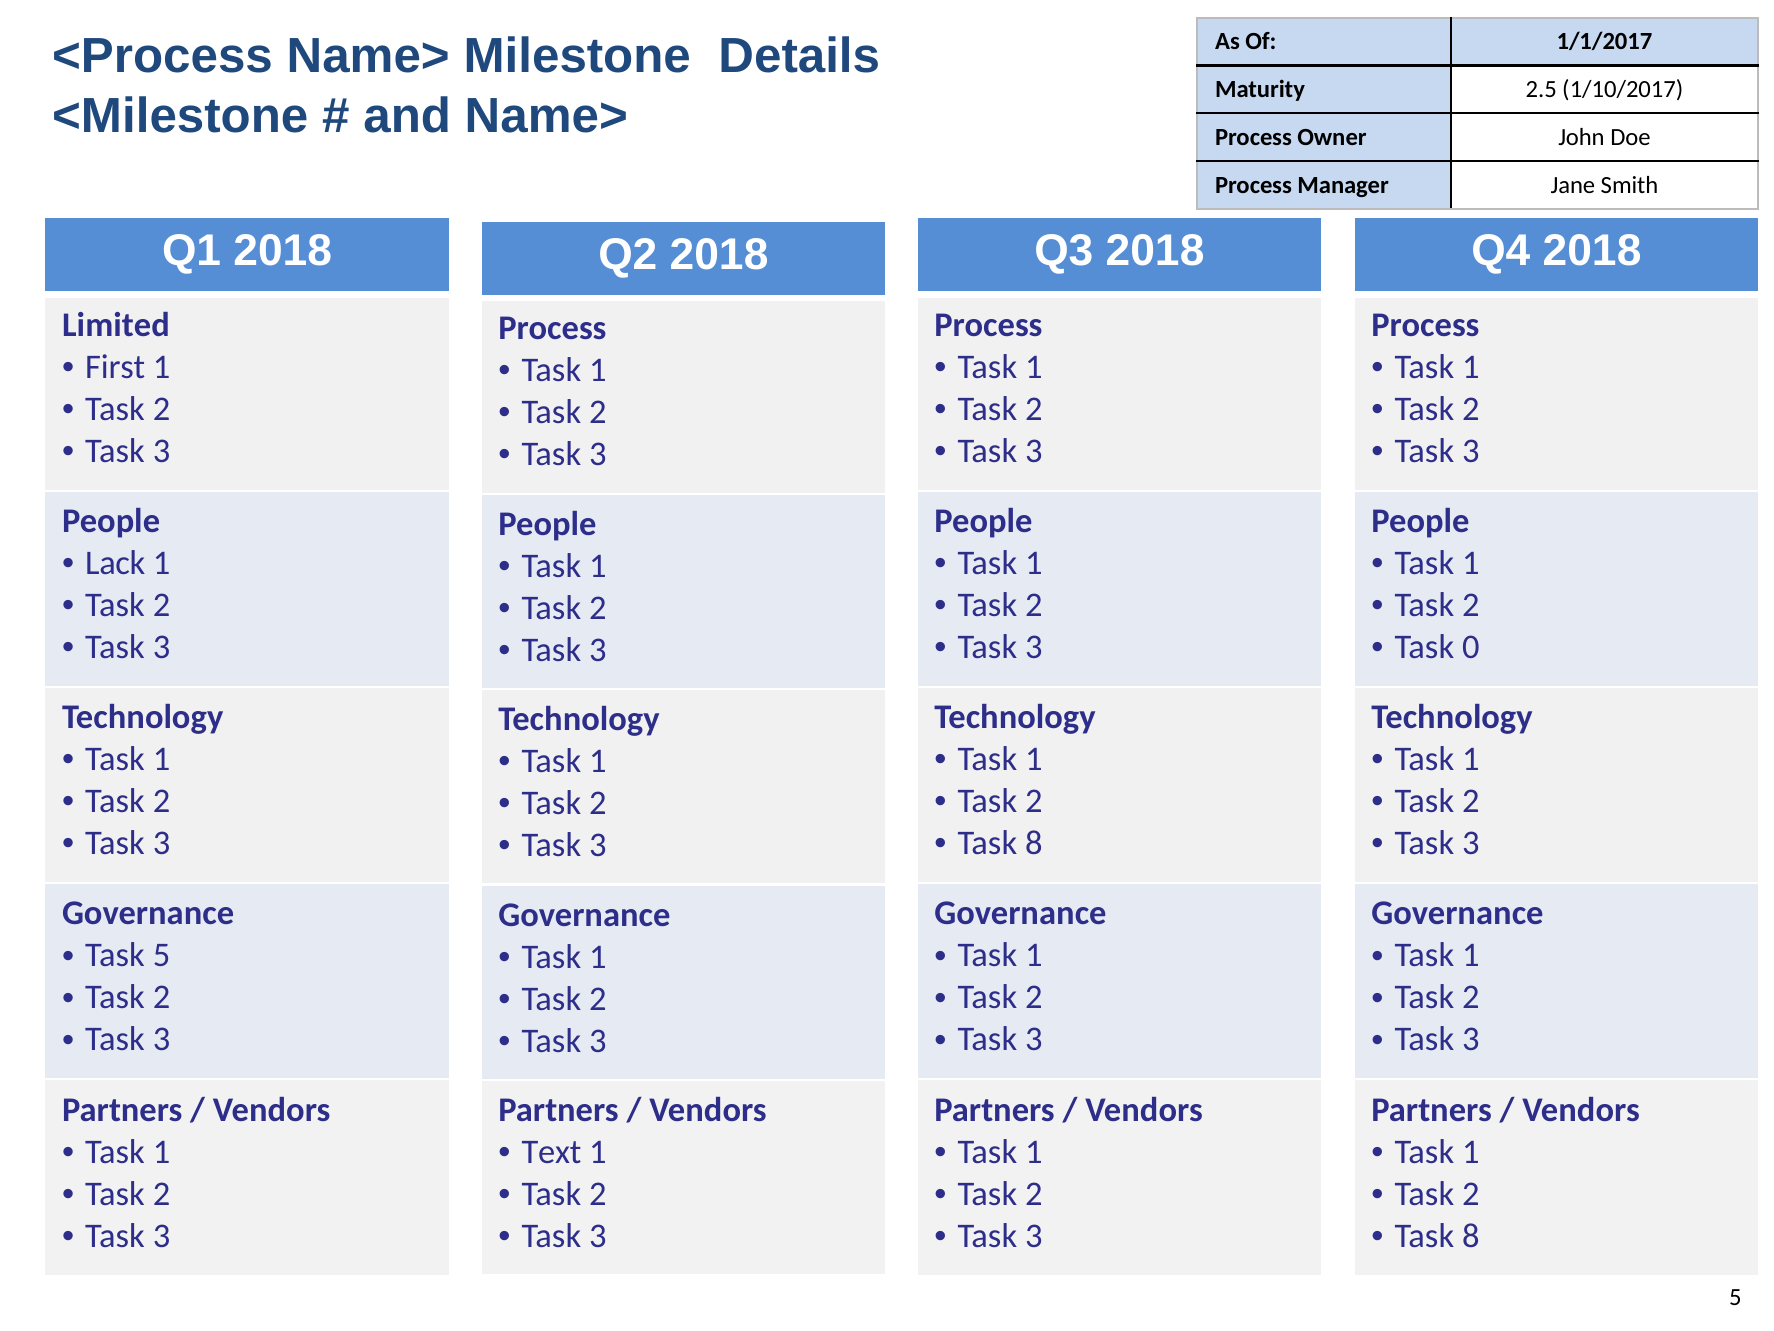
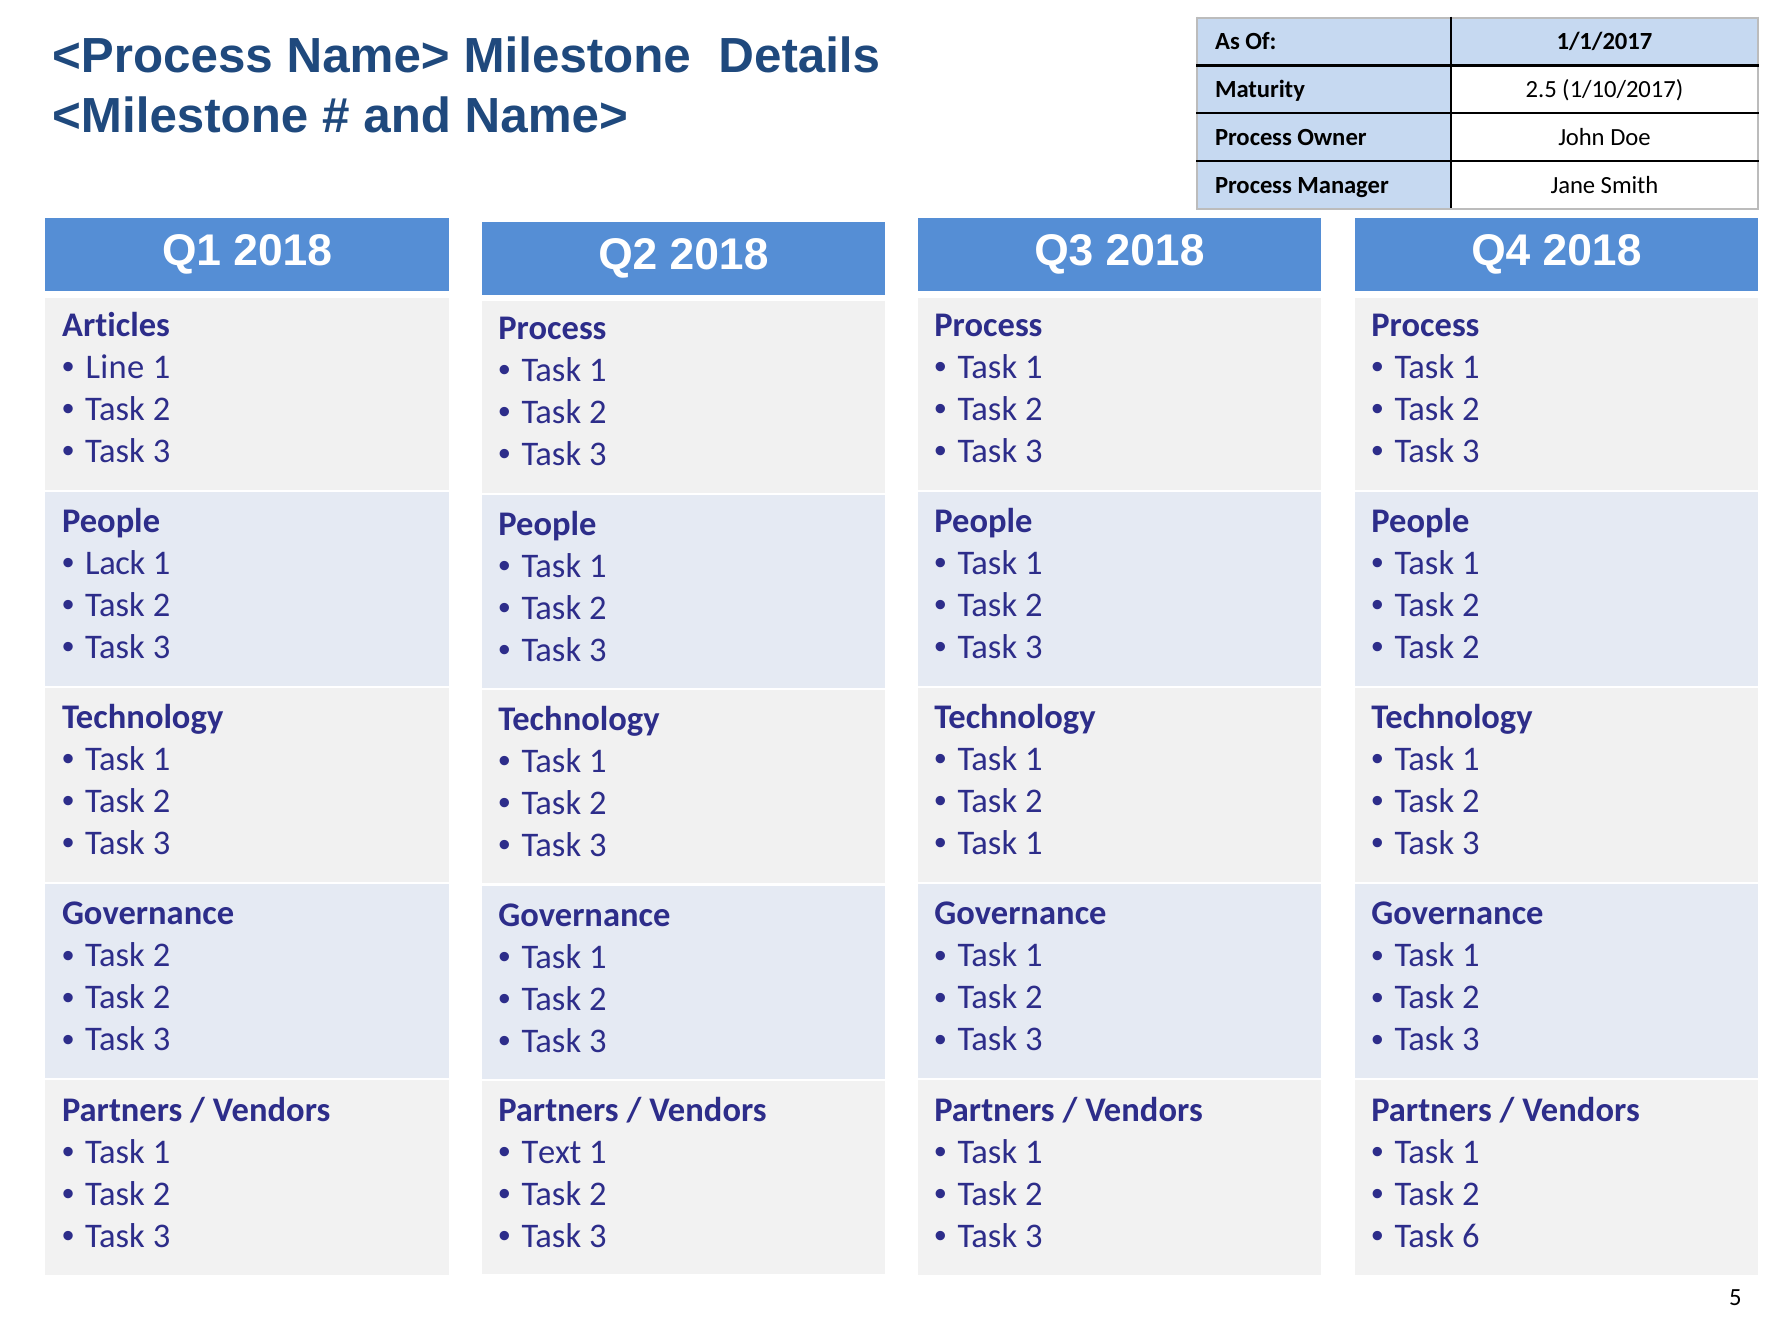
Limited: Limited -> Articles
First: First -> Line
0 at (1471, 647): 0 -> 2
8 at (1034, 843): 8 -> 1
5 at (162, 955): 5 -> 2
8 at (1471, 1235): 8 -> 6
